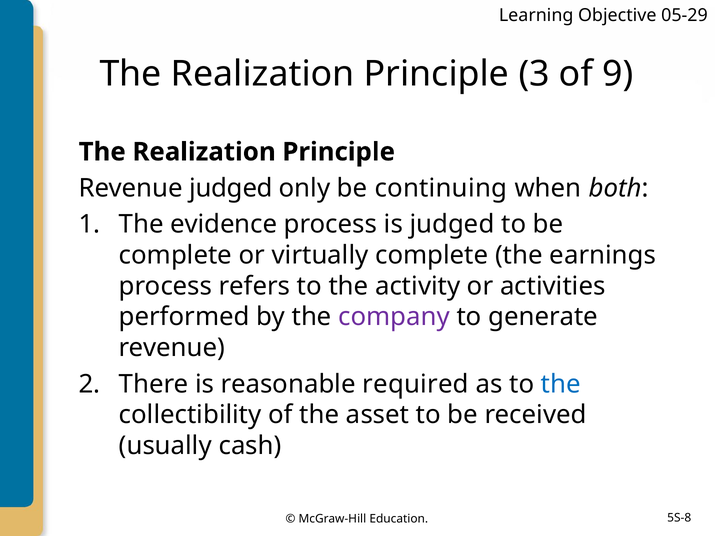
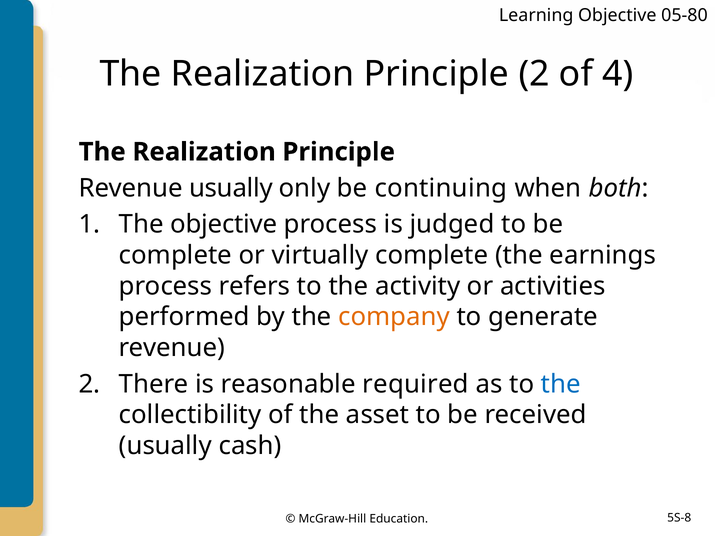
05-29: 05-29 -> 05-80
Principle 3: 3 -> 2
9: 9 -> 4
Revenue judged: judged -> usually
The evidence: evidence -> objective
company colour: purple -> orange
